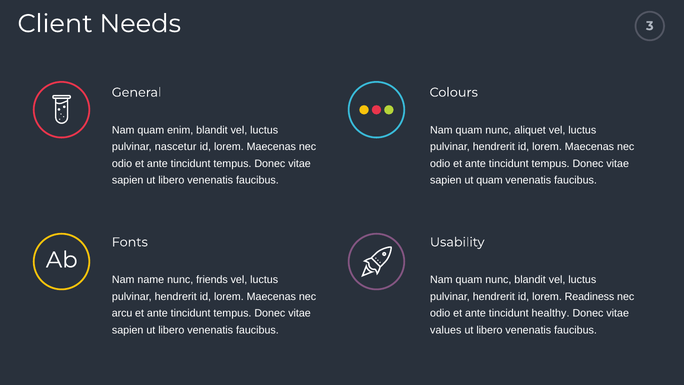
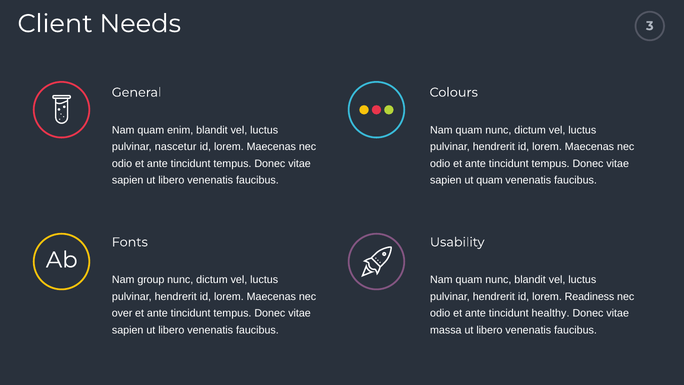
quam nunc aliquet: aliquet -> dictum
name: name -> group
friends at (212, 280): friends -> dictum
arcu: arcu -> over
values: values -> massa
